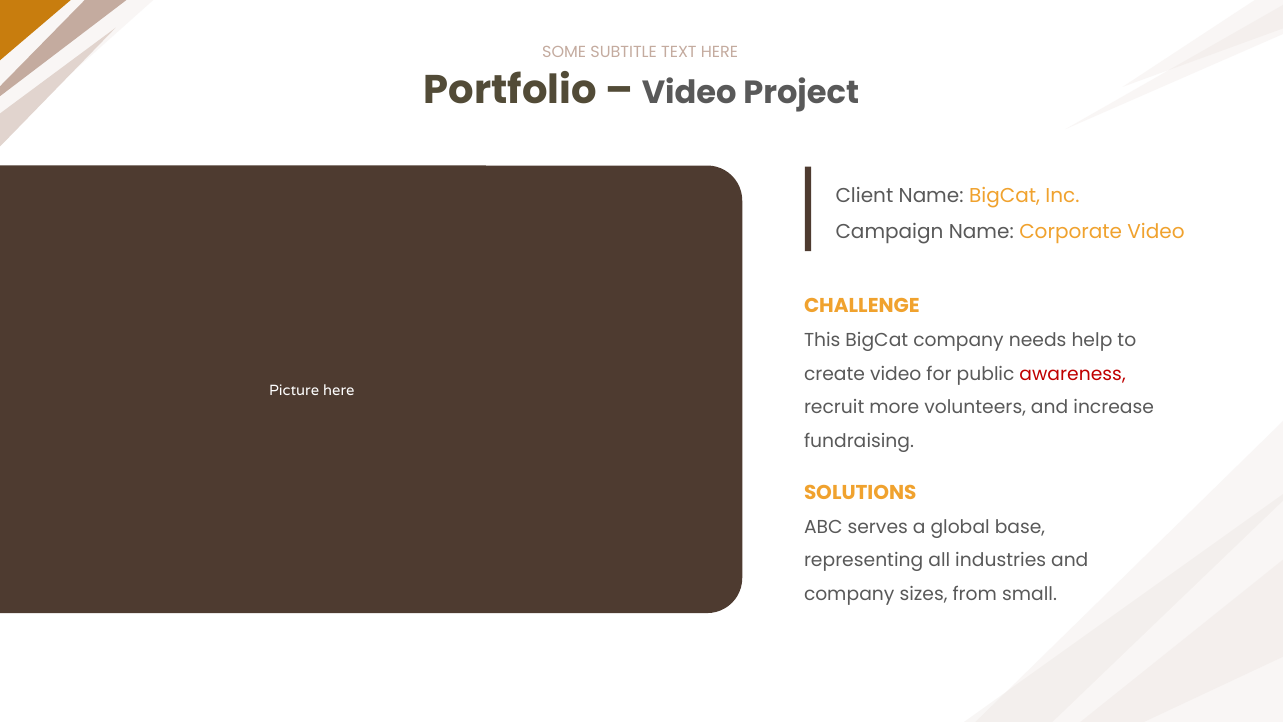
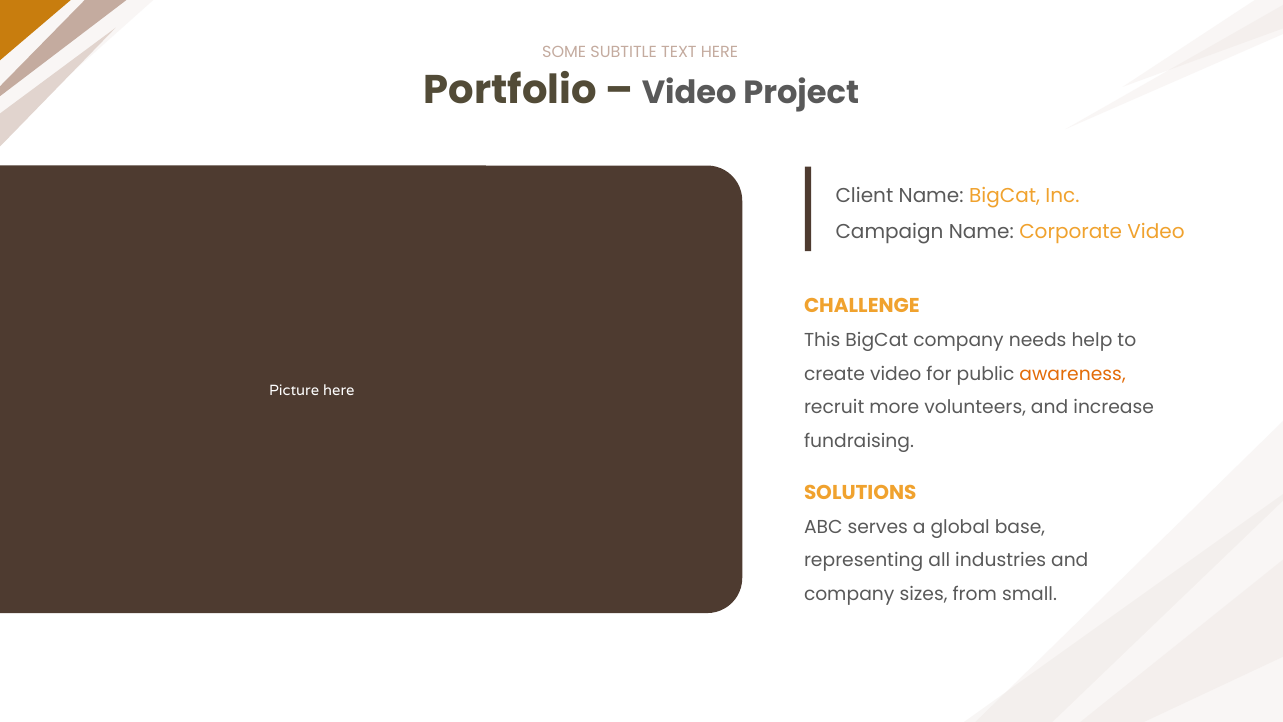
awareness colour: red -> orange
